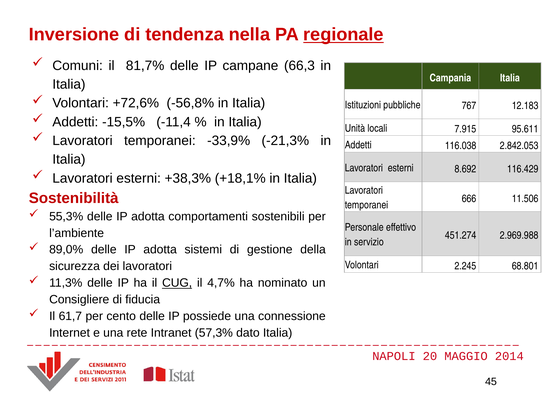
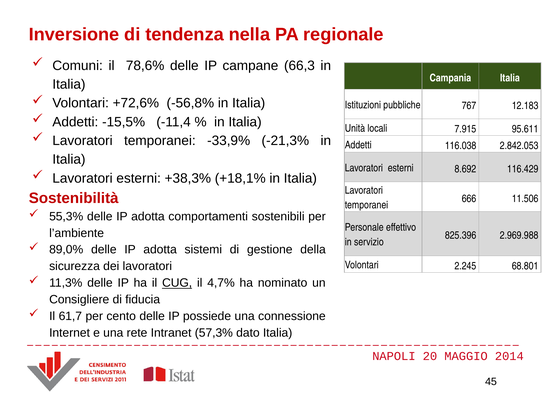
regionale underline: present -> none
81,7%: 81,7% -> 78,6%
451.274: 451.274 -> 825.396
